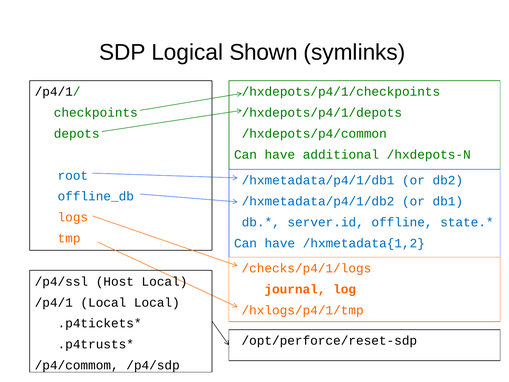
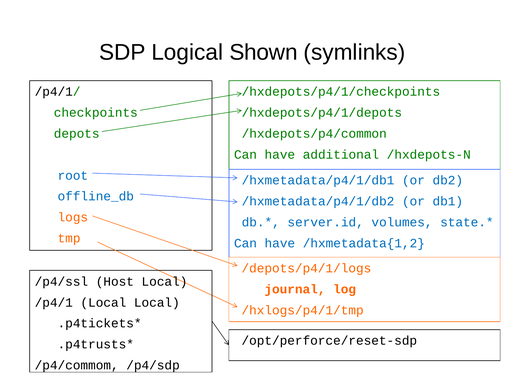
offline: offline -> volumes
/checks/p4/1/logs: /checks/p4/1/logs -> /depots/p4/1/logs
